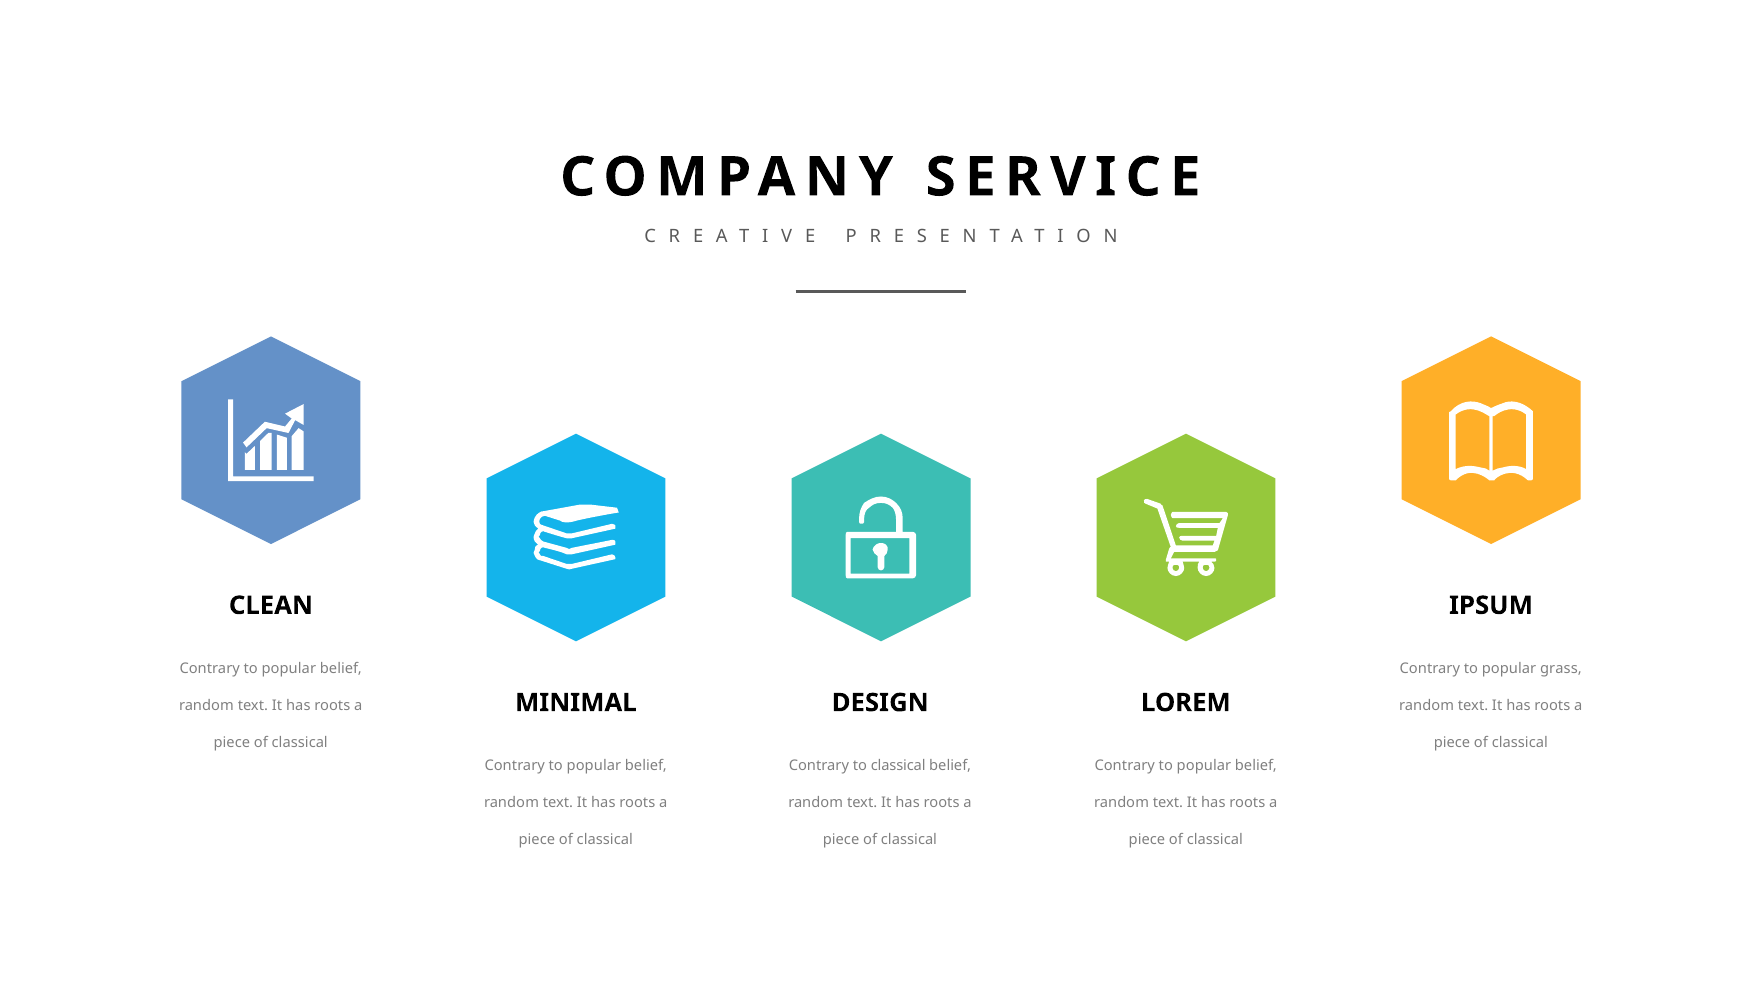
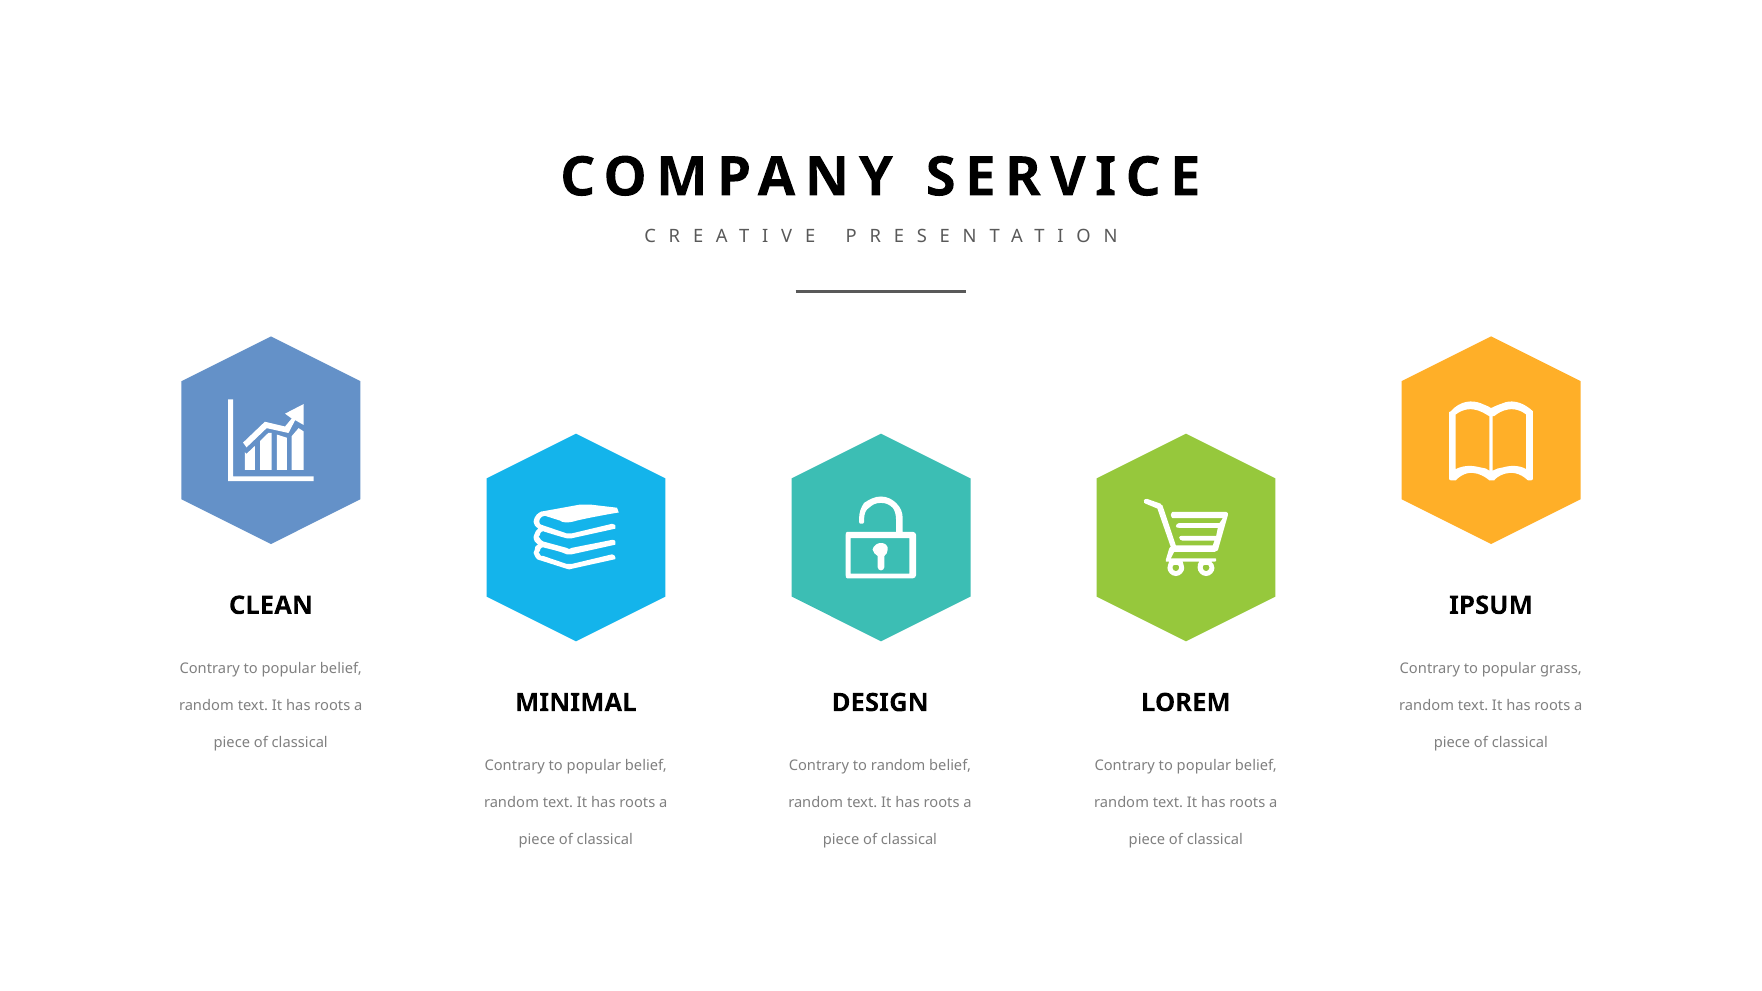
to classical: classical -> random
